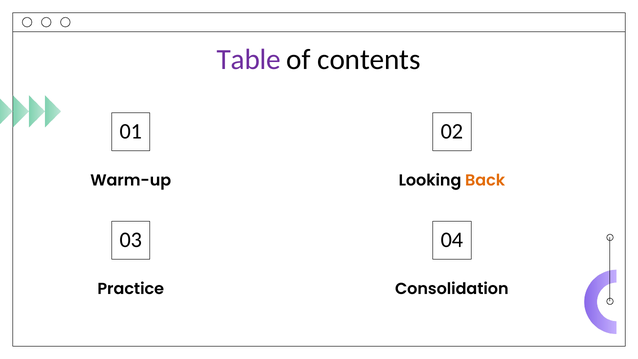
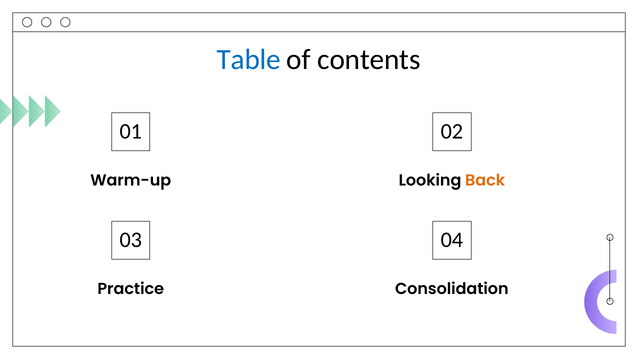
Table colour: purple -> blue
